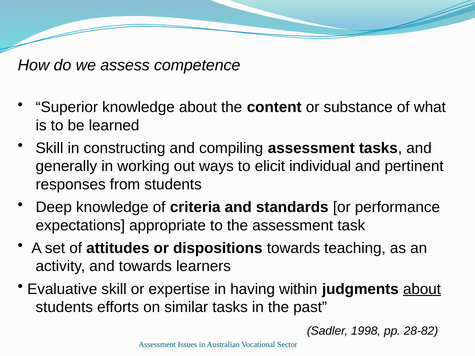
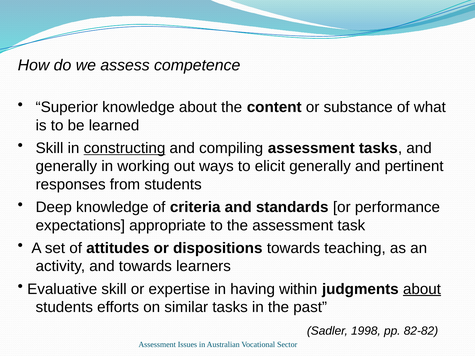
constructing underline: none -> present
elicit individual: individual -> generally
28-82: 28-82 -> 82-82
